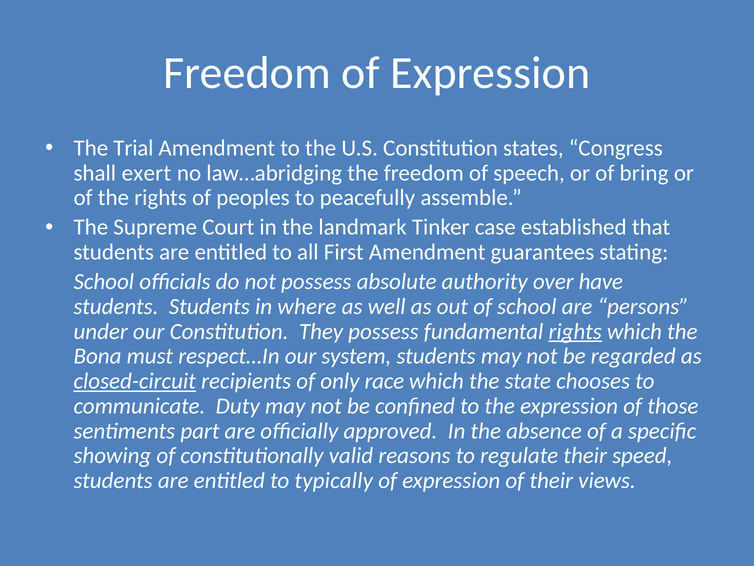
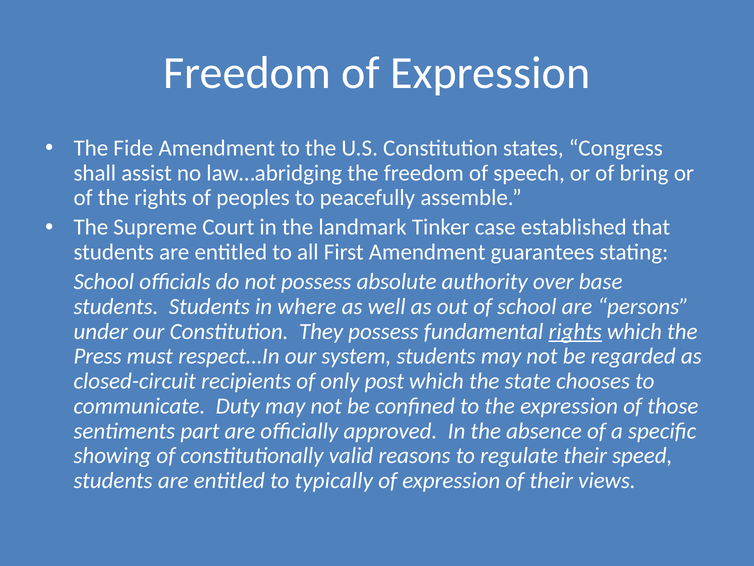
Trial: Trial -> Fide
exert: exert -> assist
have: have -> base
Bona: Bona -> Press
closed-circuit underline: present -> none
race: race -> post
